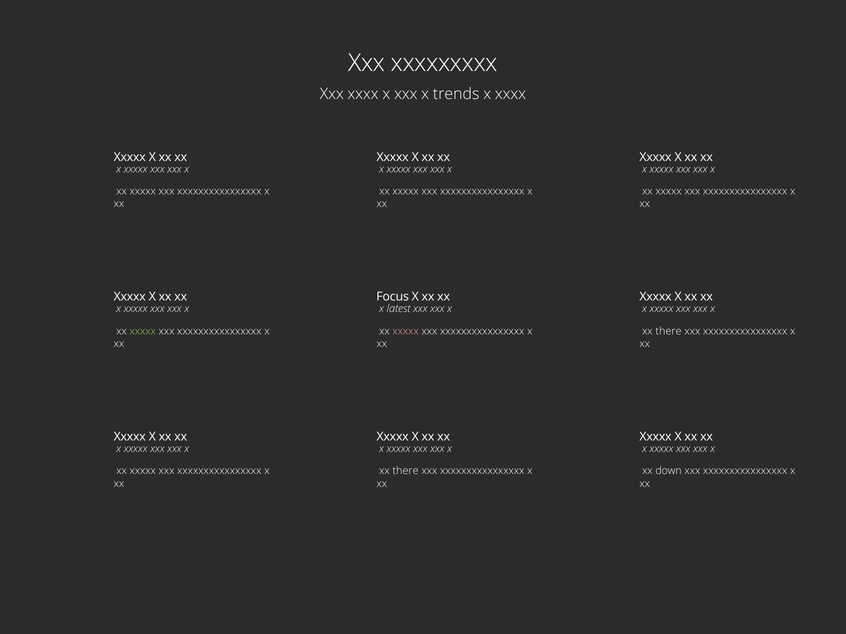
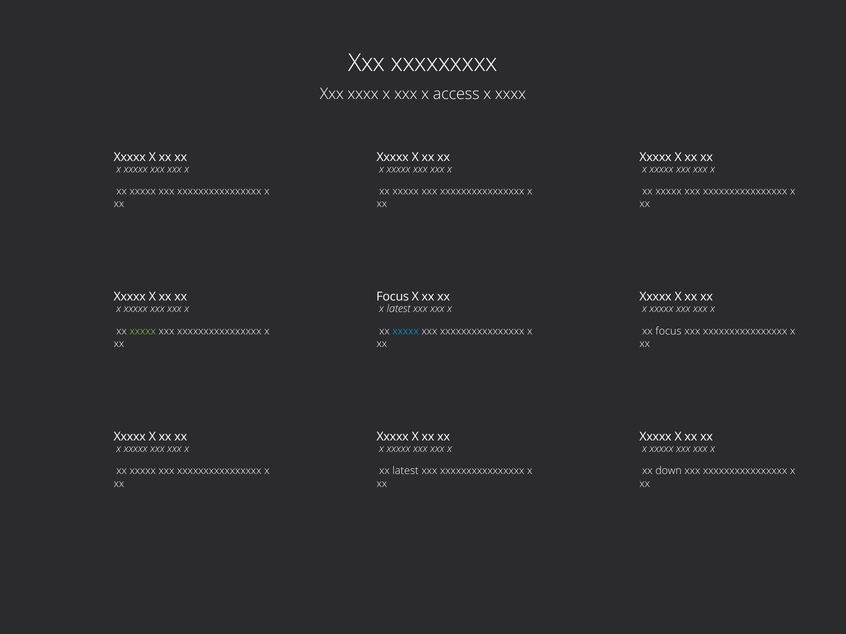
trends: trends -> access
xxxxx at (406, 331) colour: pink -> light blue
there at (668, 331): there -> focus
there at (406, 471): there -> latest
